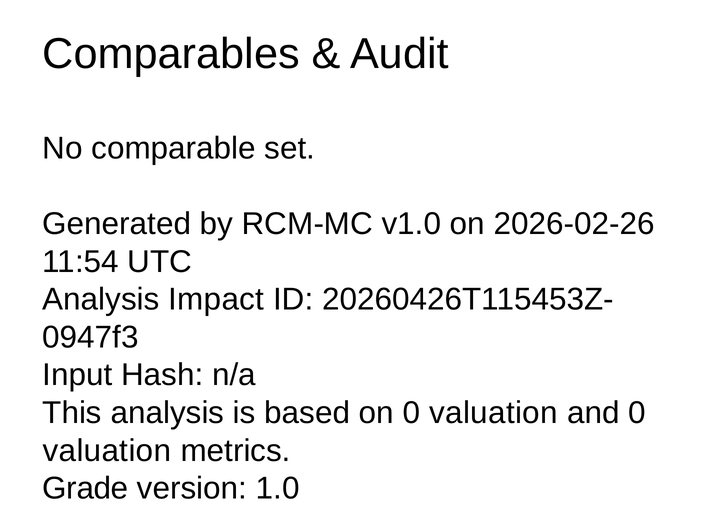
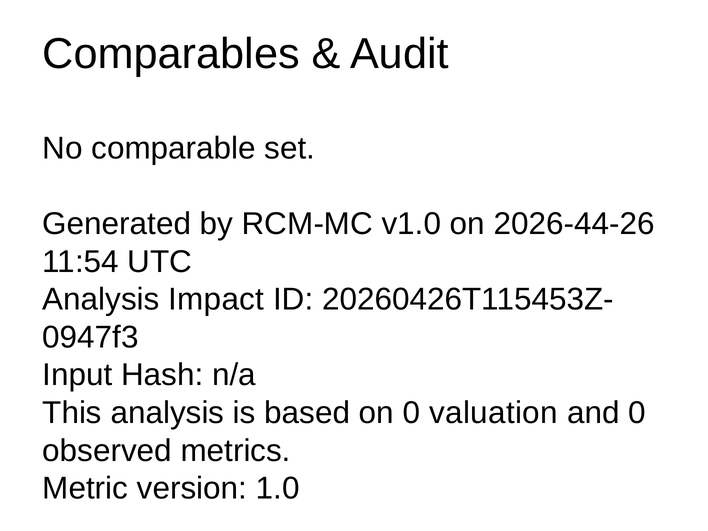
2026-02-26: 2026-02-26 -> 2026-44-26
valuation at (107, 451): valuation -> observed
Grade: Grade -> Metric
